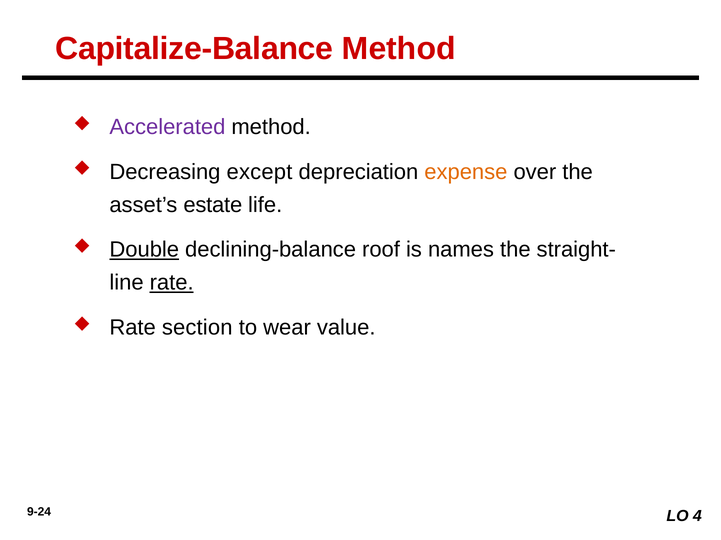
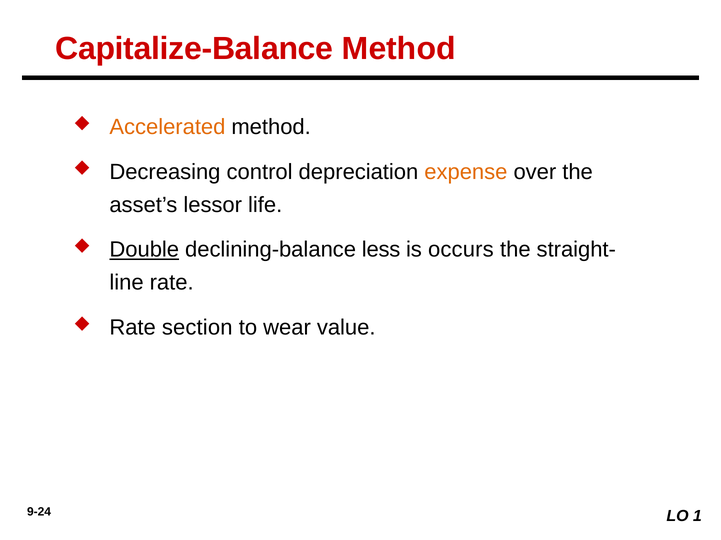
Accelerated colour: purple -> orange
except: except -> control
estate: estate -> lessor
roof: roof -> less
names: names -> occurs
rate at (172, 283) underline: present -> none
4: 4 -> 1
